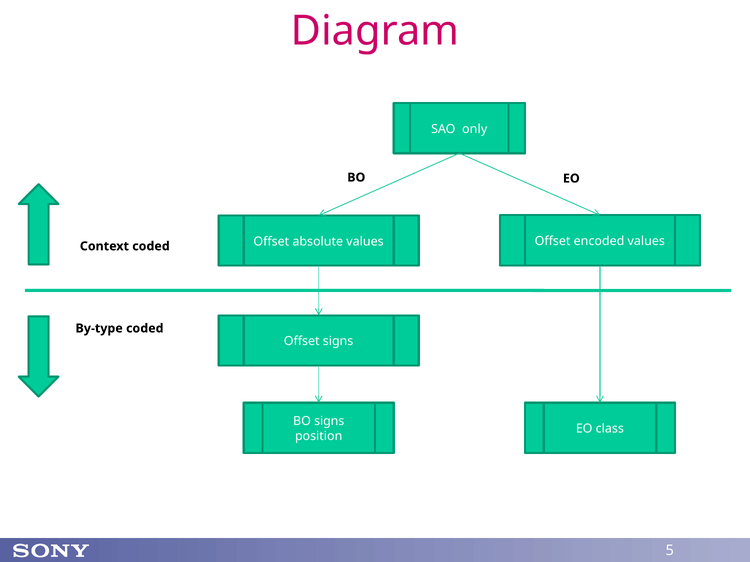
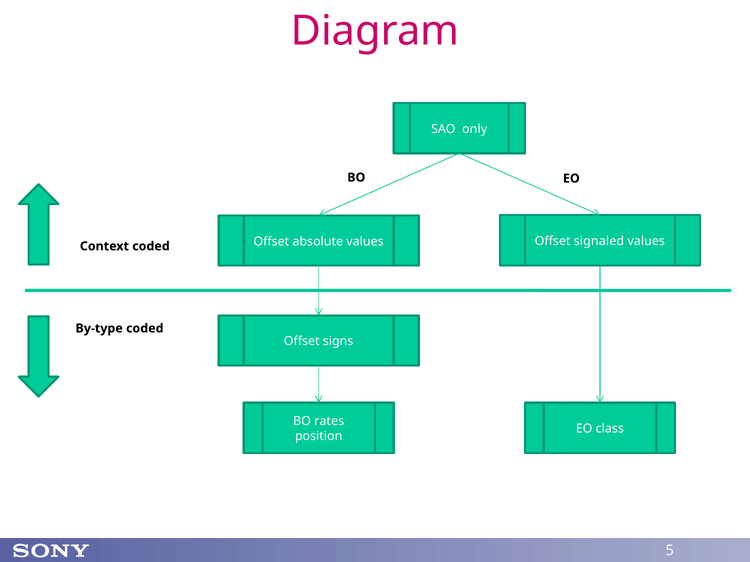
encoded: encoded -> signaled
BO signs: signs -> rates
